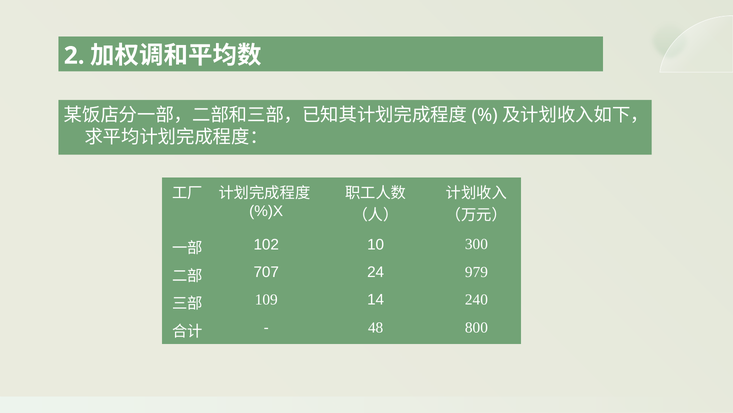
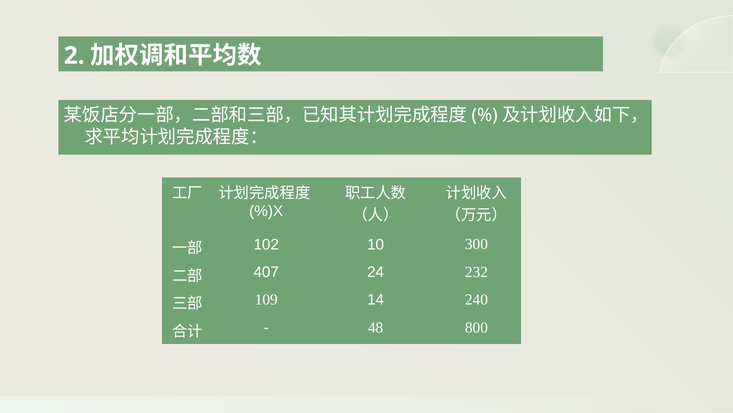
707: 707 -> 407
979: 979 -> 232
